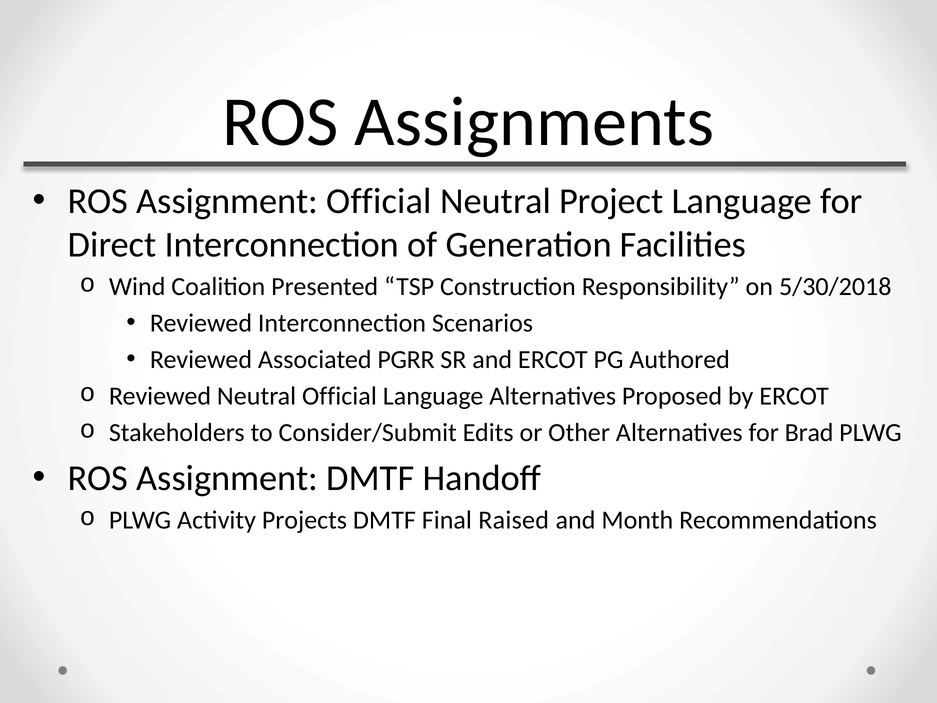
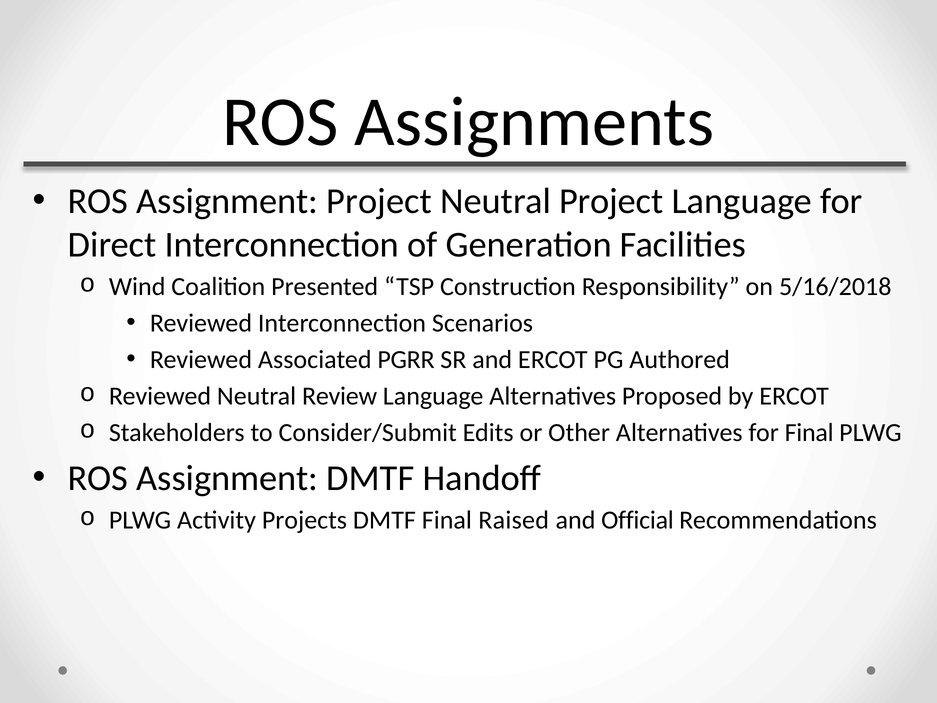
Assignment Official: Official -> Project
5/30/2018: 5/30/2018 -> 5/16/2018
Neutral Official: Official -> Review
for Brad: Brad -> Final
Month: Month -> Official
